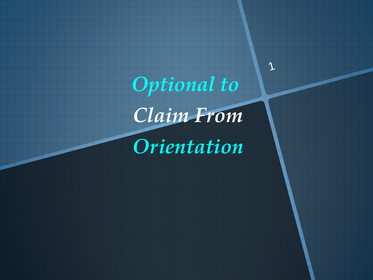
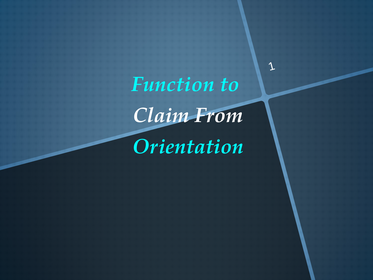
Optional: Optional -> Function
